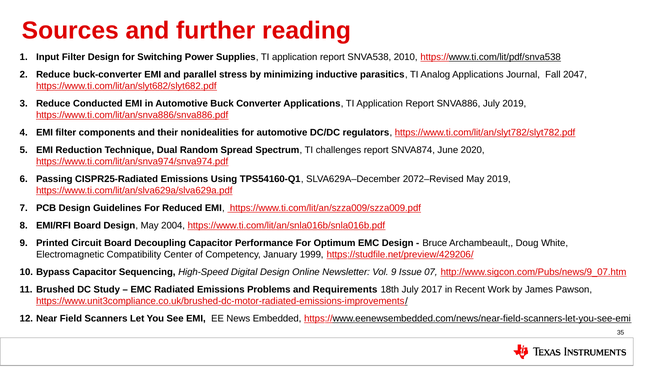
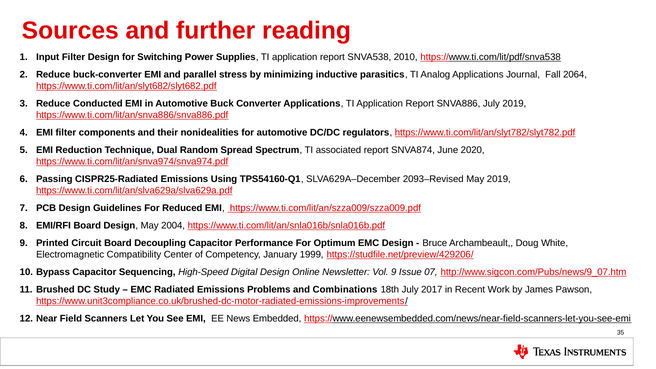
2047: 2047 -> 2064
challenges: challenges -> associated
2072–Revised: 2072–Revised -> 2093–Revised
Requirements: Requirements -> Combinations
